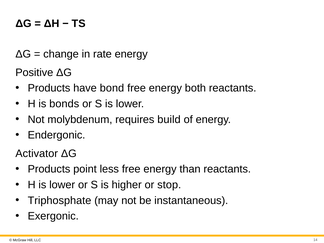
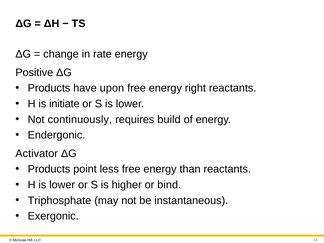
bond: bond -> upon
both: both -> right
bonds: bonds -> initiate
molybdenum: molybdenum -> continuously
stop: stop -> bind
